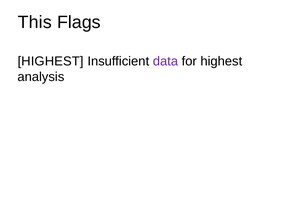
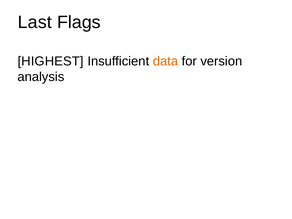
This: This -> Last
data colour: purple -> orange
for highest: highest -> version
